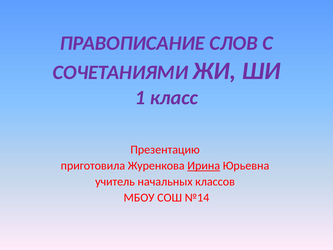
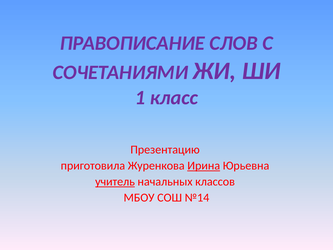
учитель underline: none -> present
